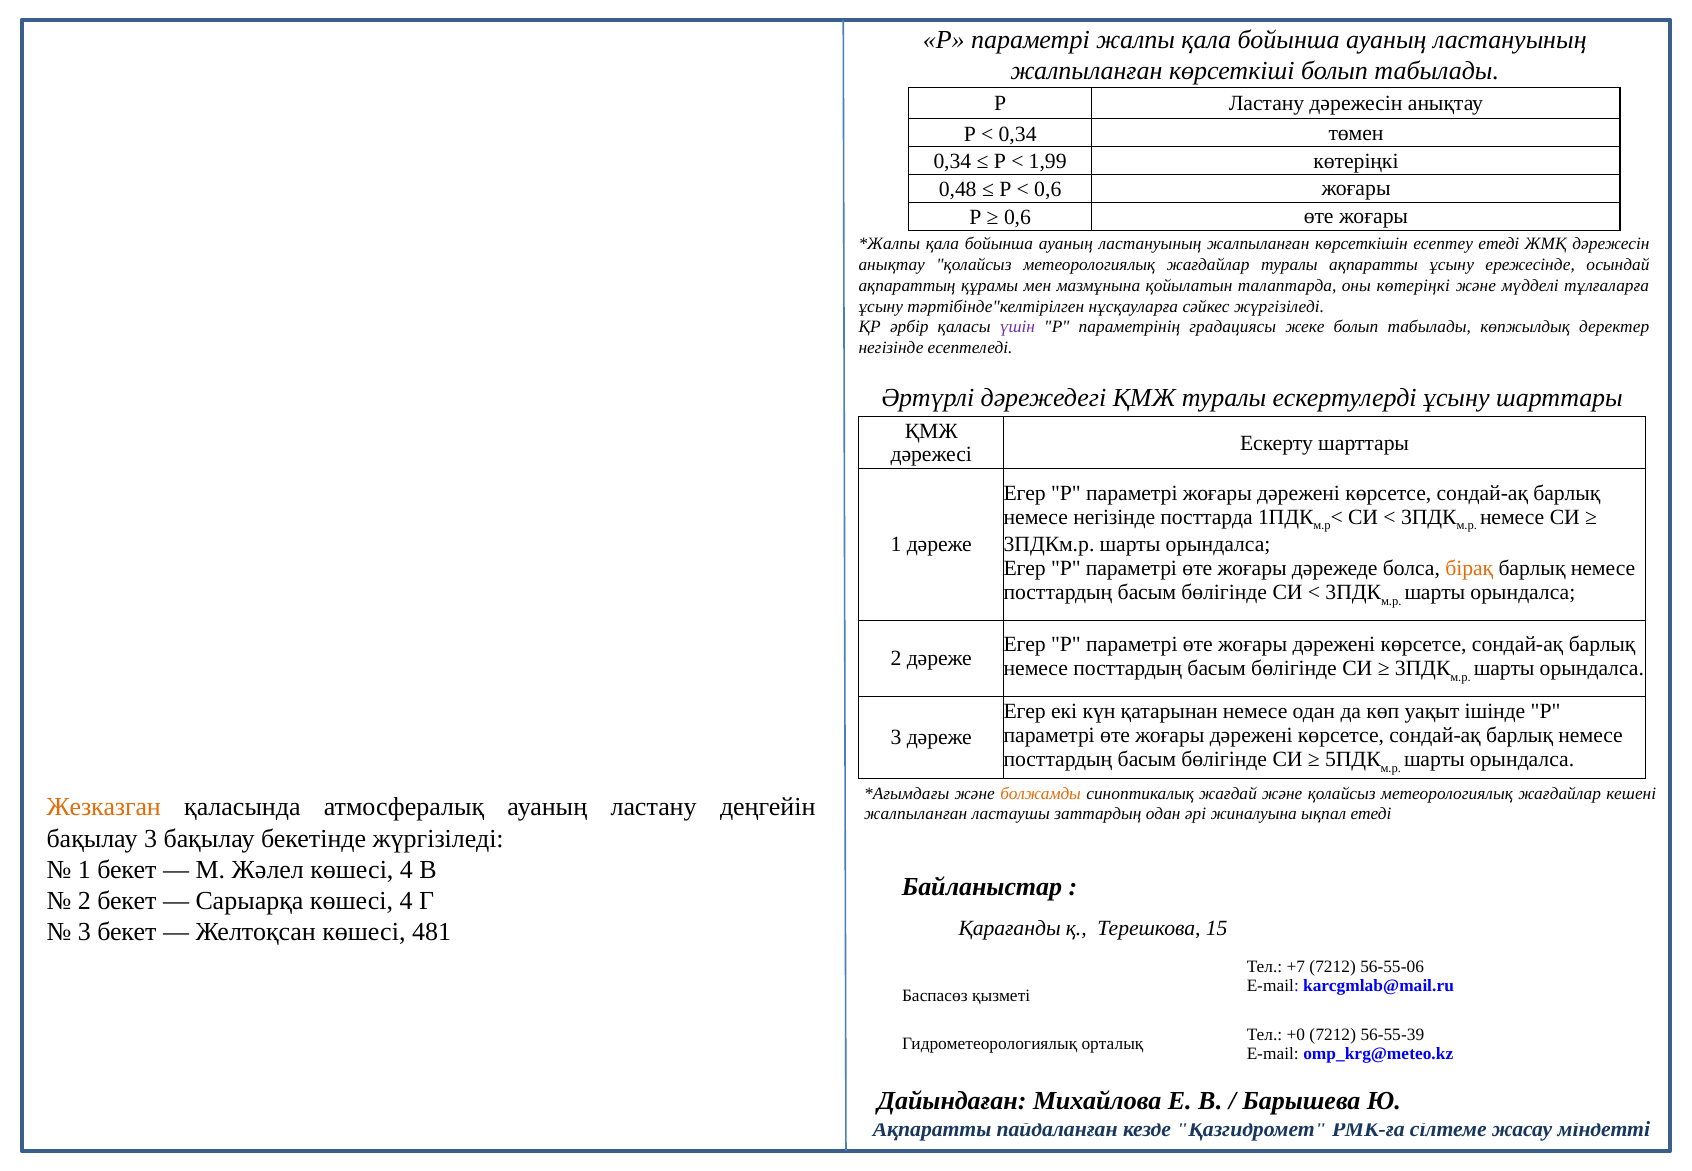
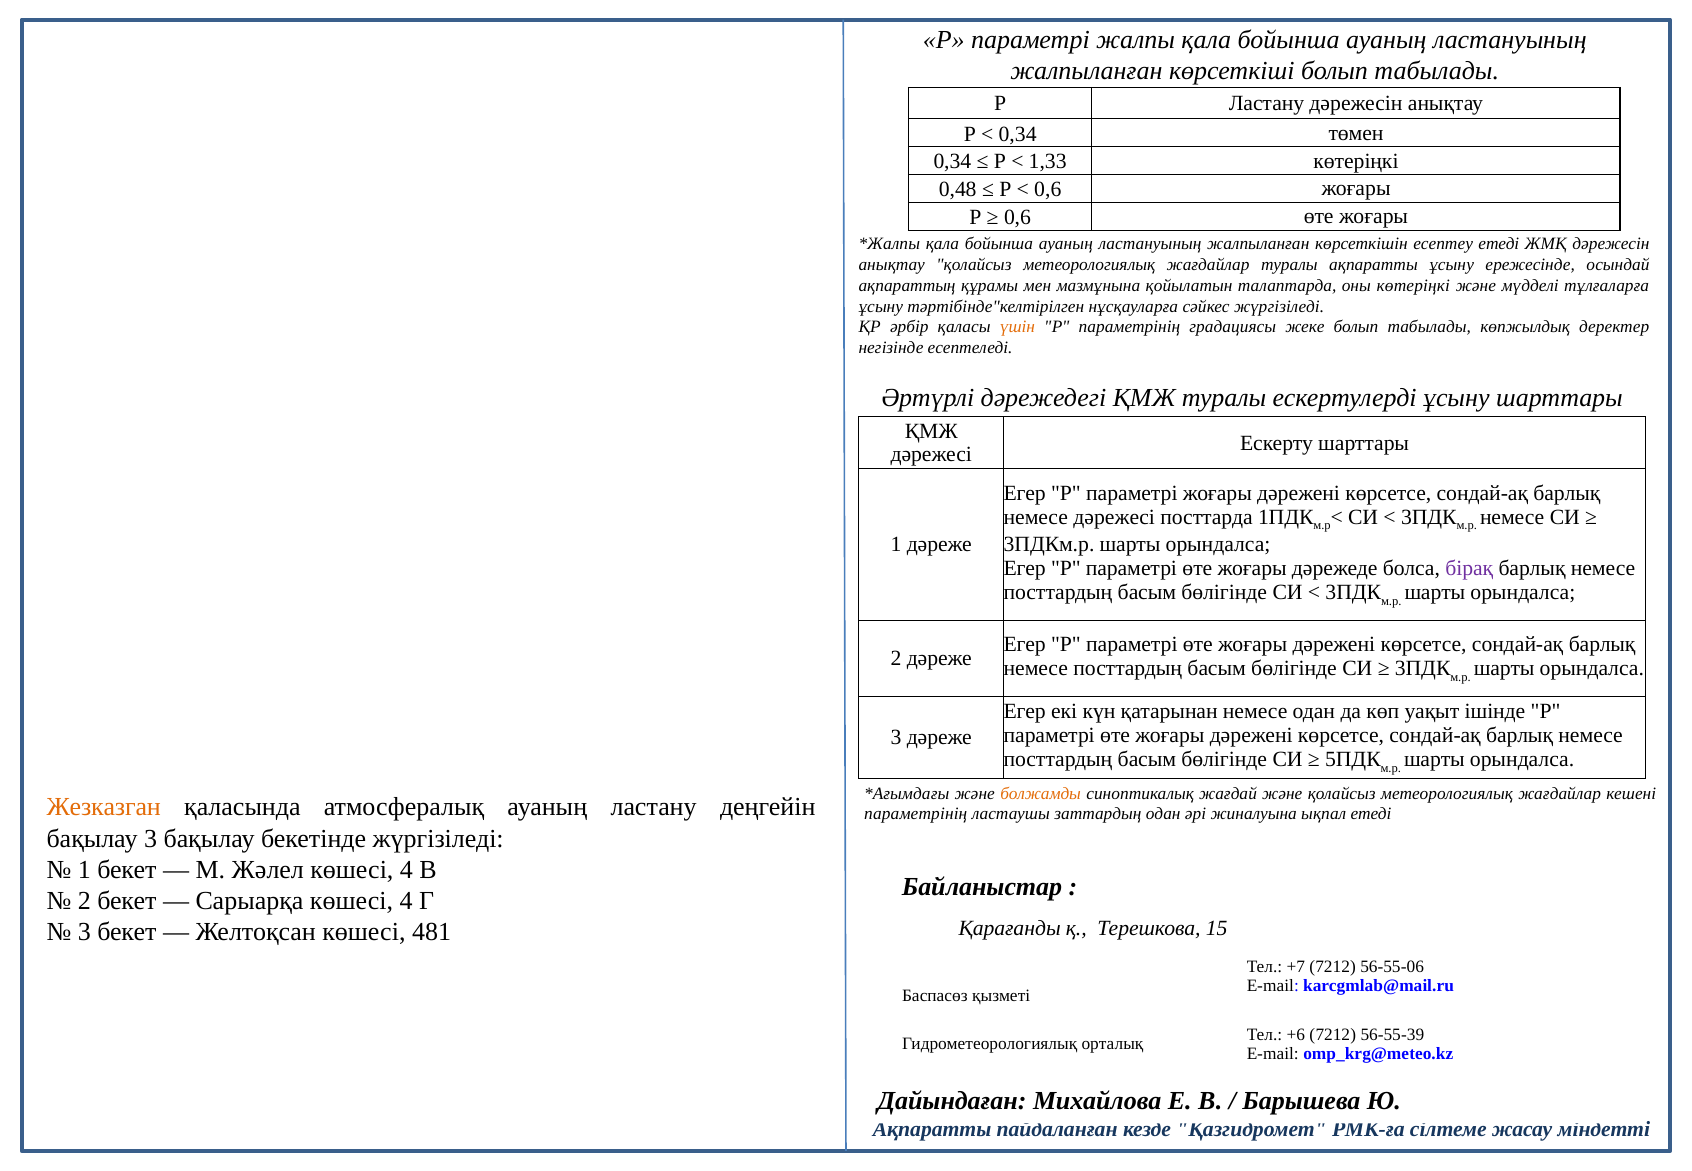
1,99: 1,99 -> 1,33
үшін colour: purple -> orange
немесе негізінде: негізінде -> дәрежесі
бірақ colour: orange -> purple
жалпыланған at (916, 814): жалпыланған -> параметрінің
+0: +0 -> +6
